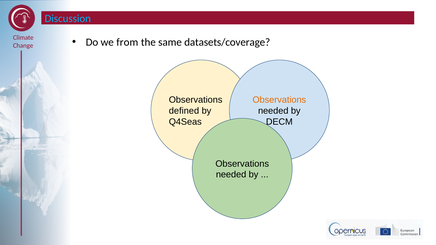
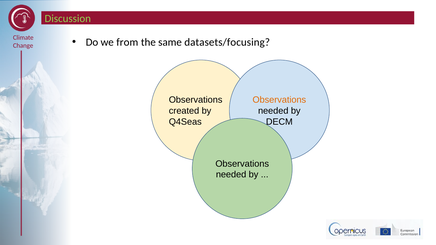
Discussion colour: light blue -> light green
datasets/coverage: datasets/coverage -> datasets/focusing
defined: defined -> created
